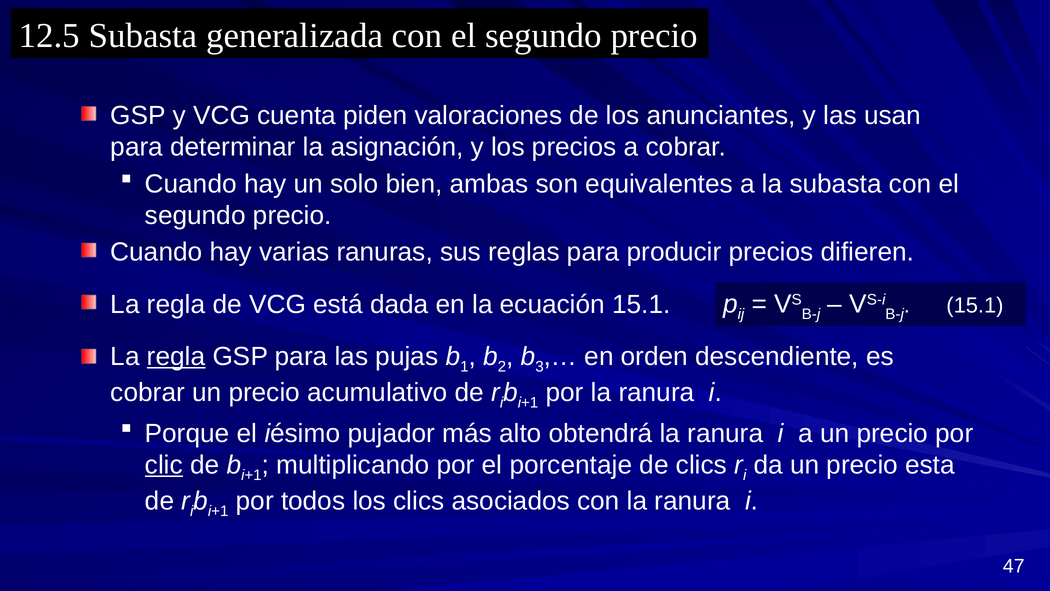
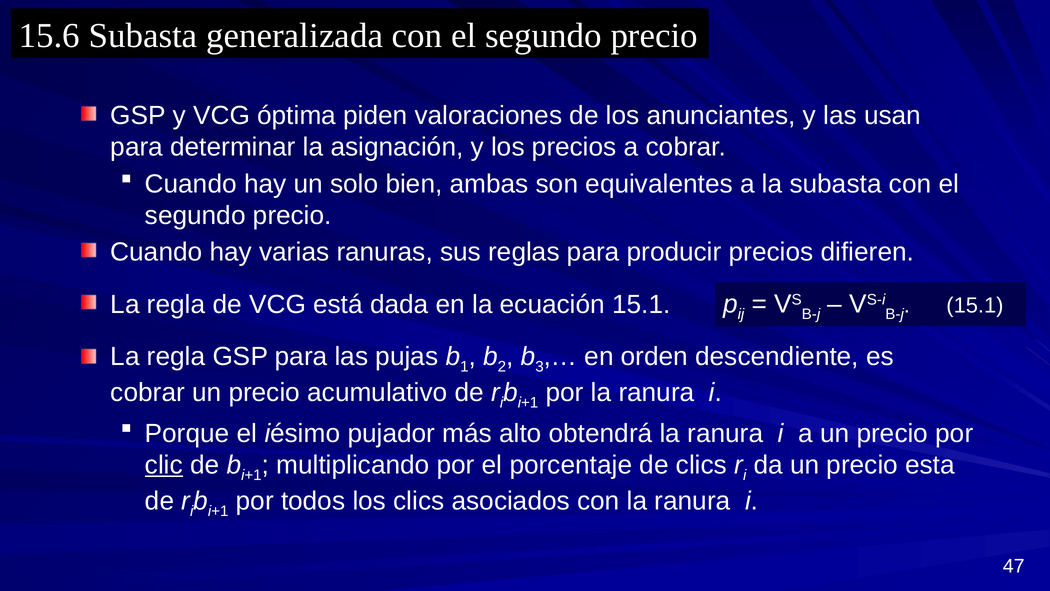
12.5: 12.5 -> 15.6
cuenta: cuenta -> óptima
regla at (176, 356) underline: present -> none
